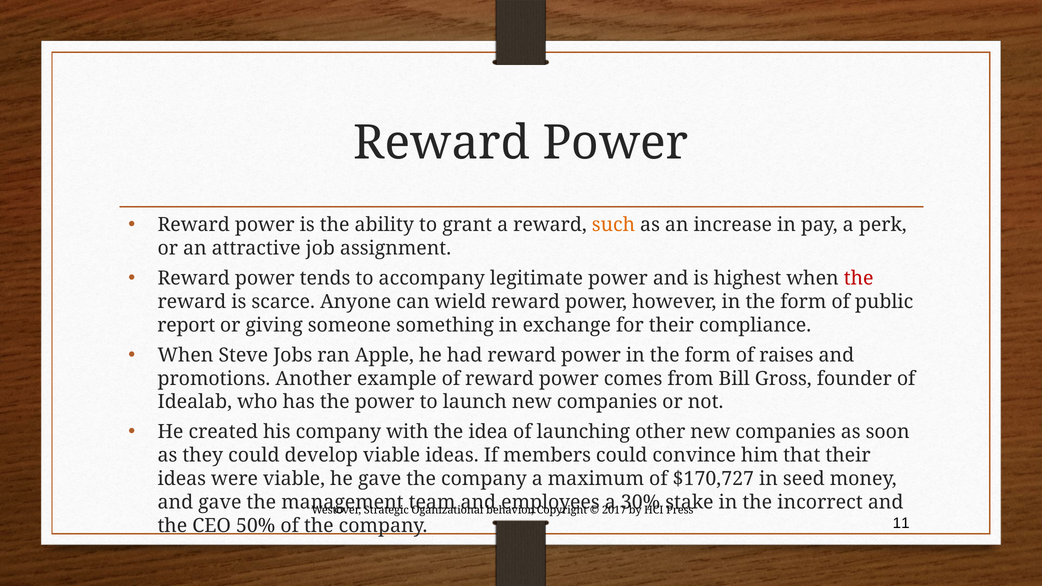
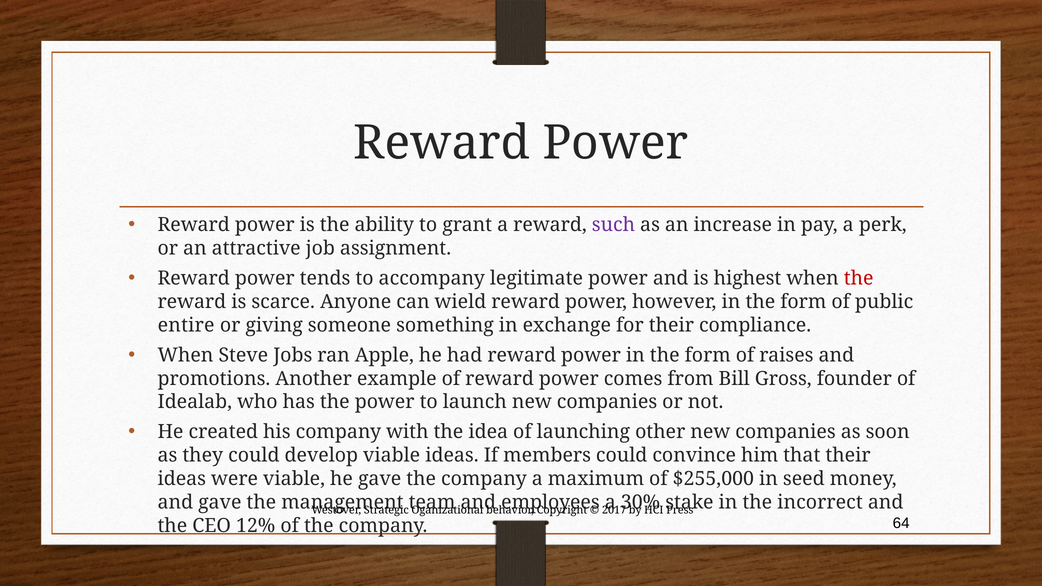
such colour: orange -> purple
report: report -> entire
$170,727: $170,727 -> $255,000
50%: 50% -> 12%
11: 11 -> 64
